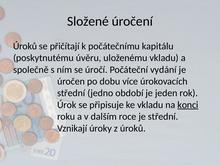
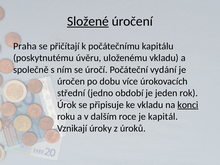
Složené underline: none -> present
Úroků at (25, 46): Úroků -> Praha
je střední: střední -> kapitál
